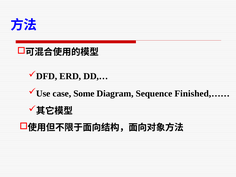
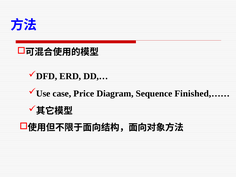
Some: Some -> Price
